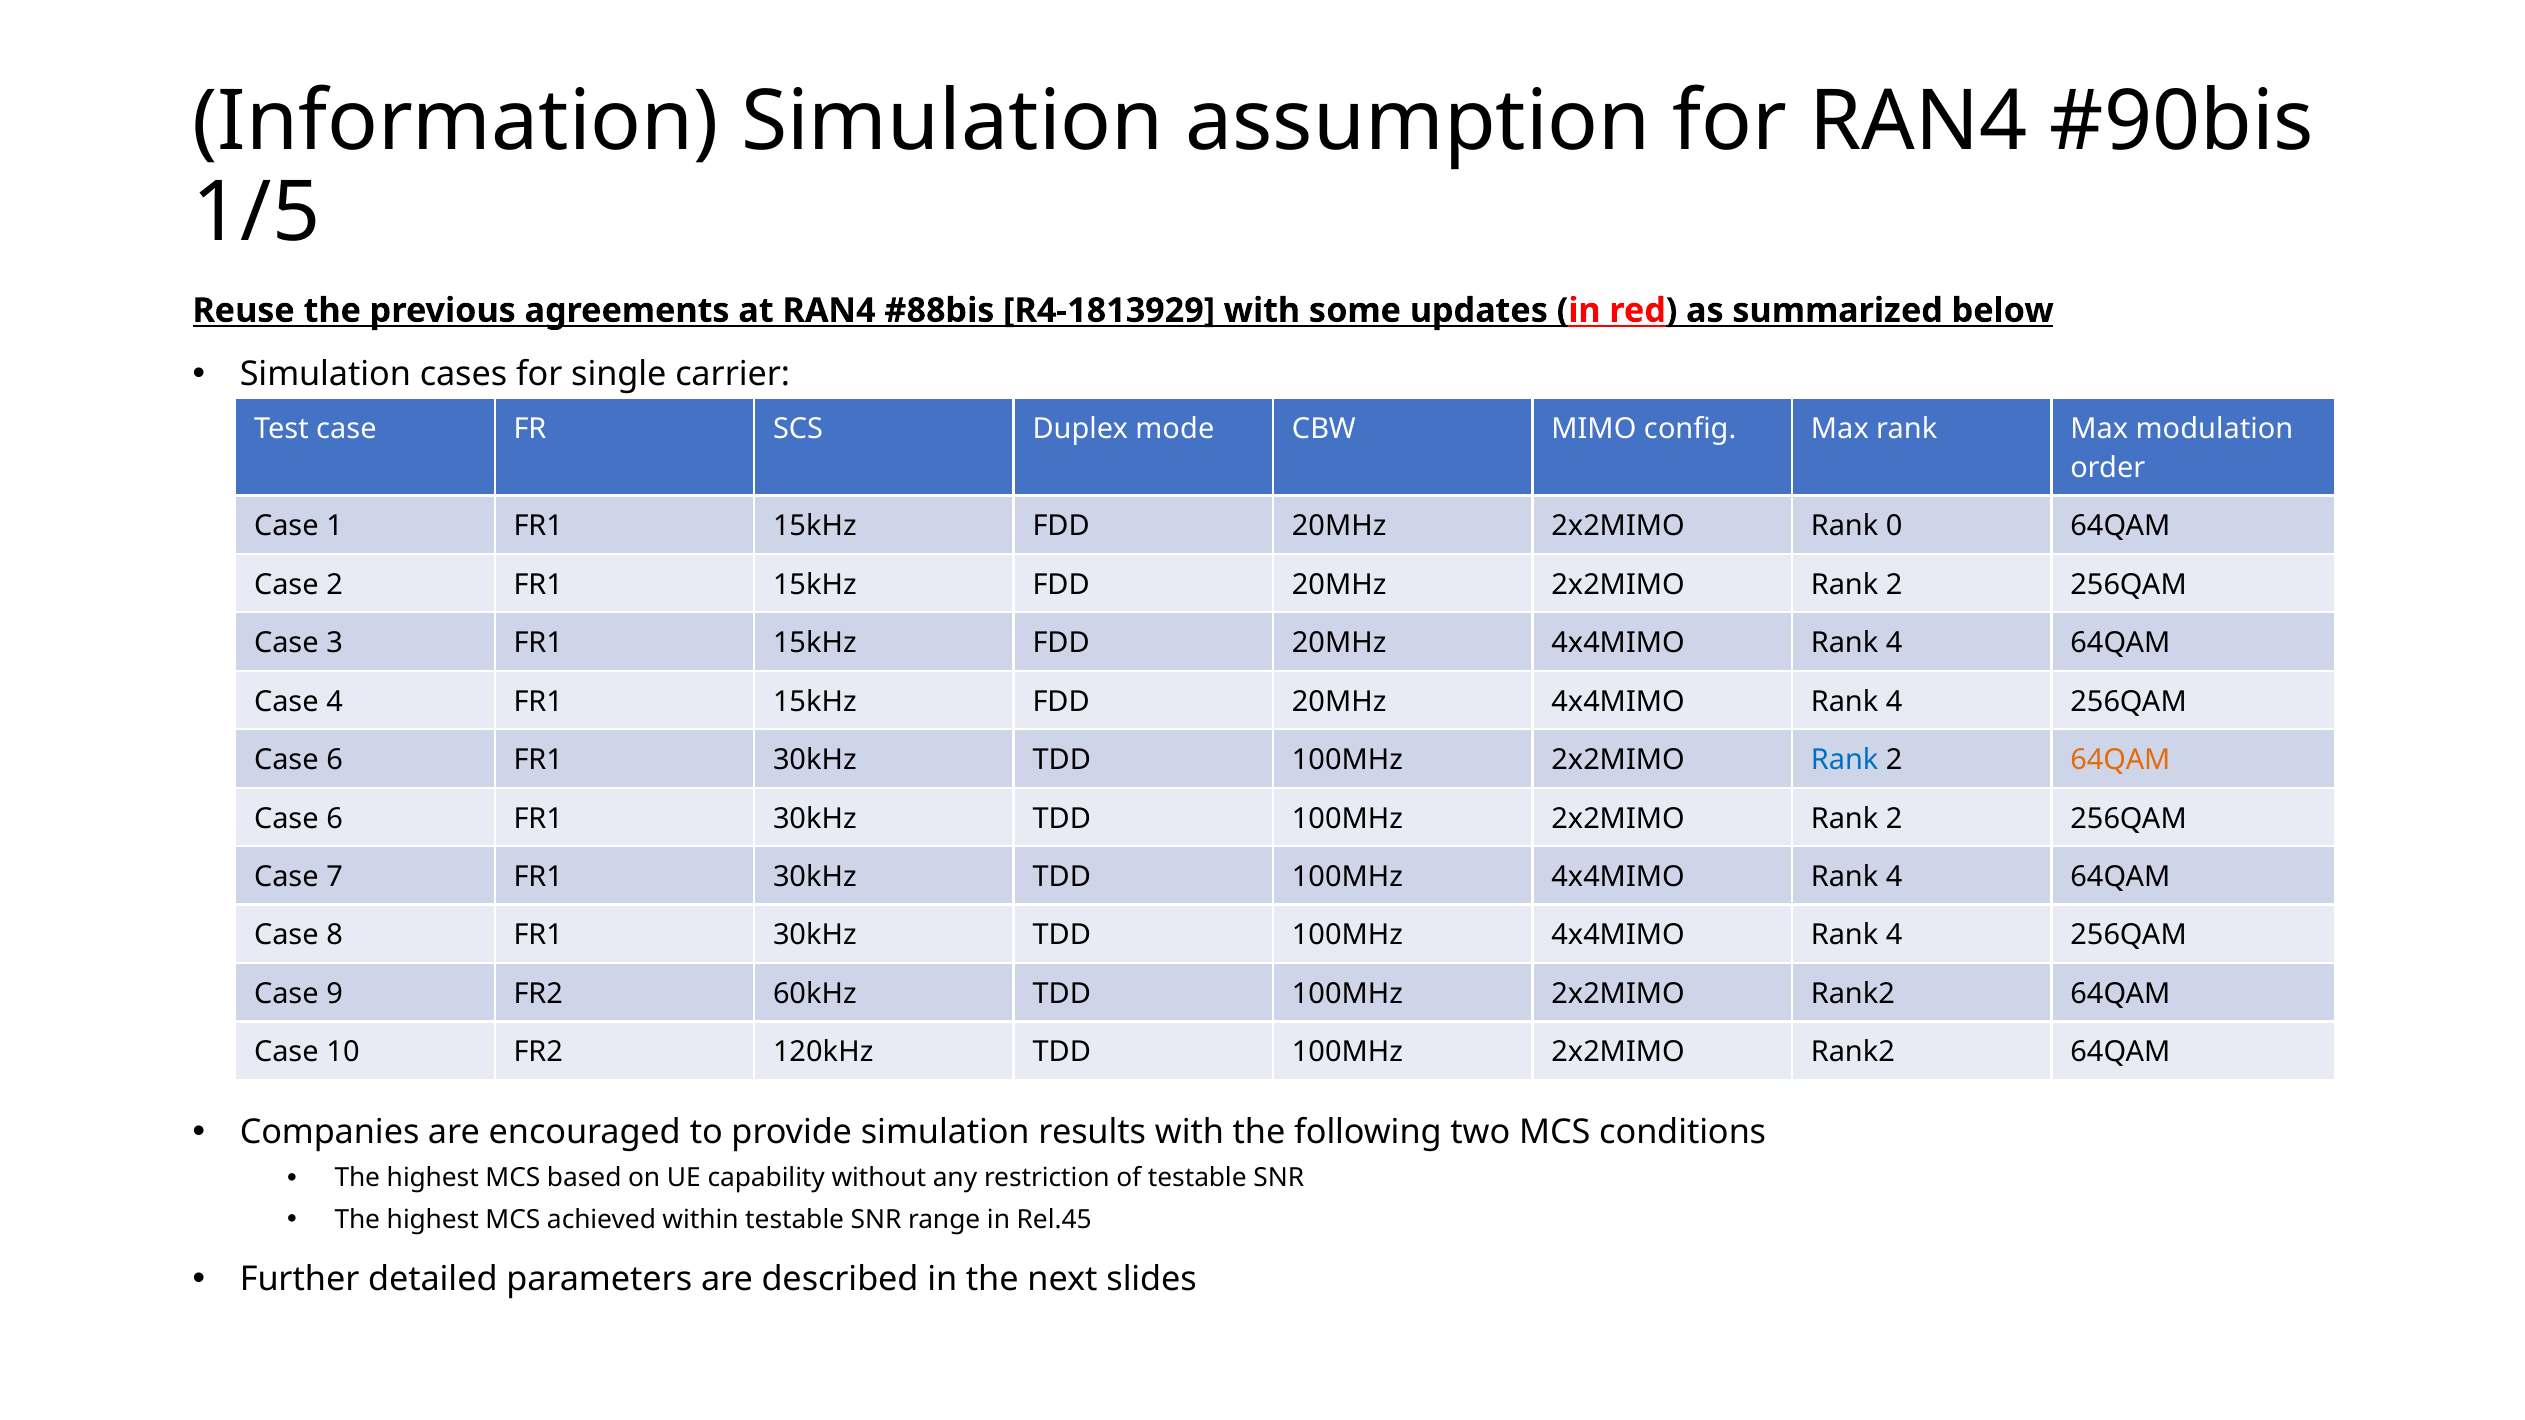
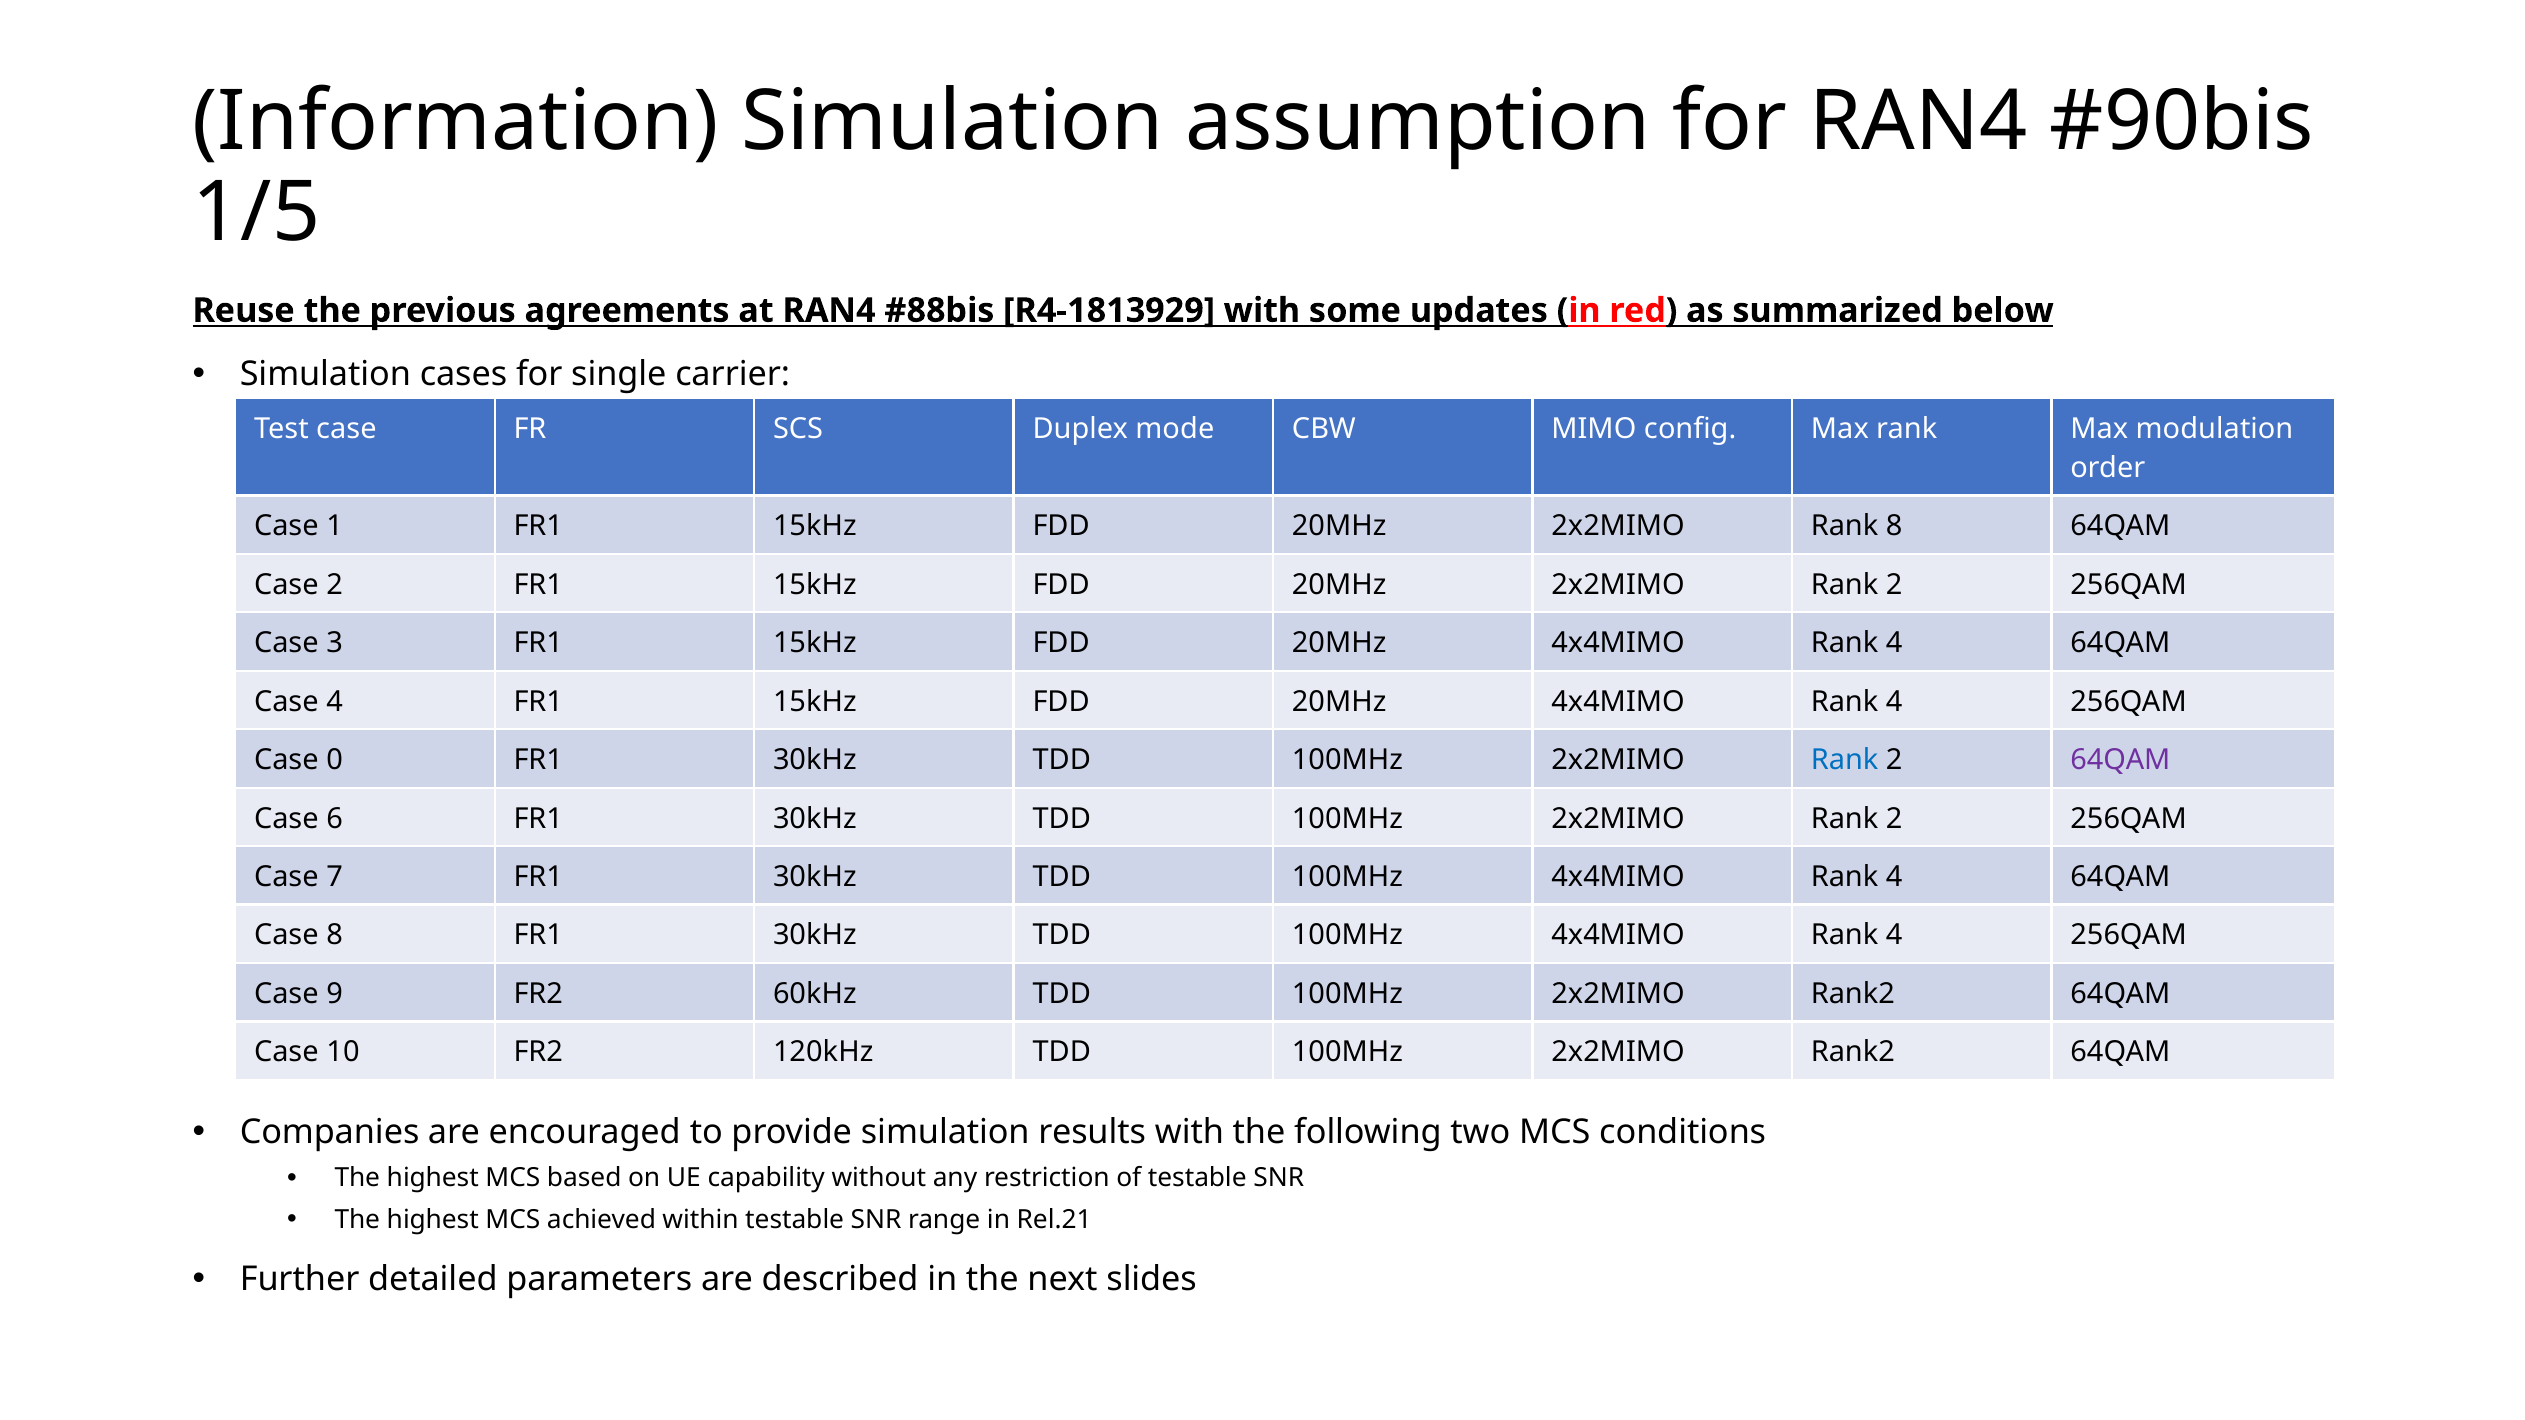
Rank 0: 0 -> 8
6 at (335, 760): 6 -> 0
64QAM at (2120, 760) colour: orange -> purple
Rel.45: Rel.45 -> Rel.21
